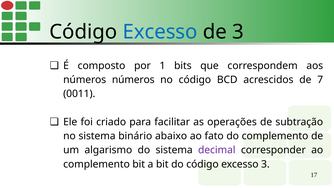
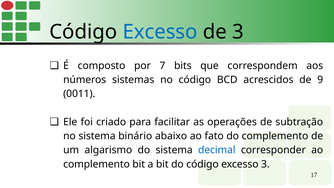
1: 1 -> 7
números números: números -> sistemas
7: 7 -> 9
decimal colour: purple -> blue
